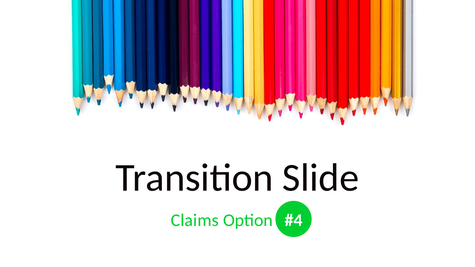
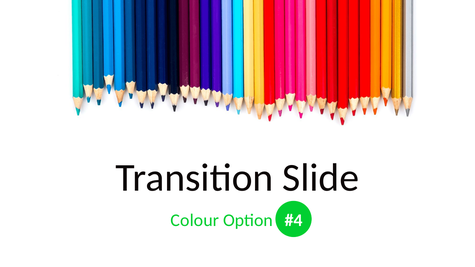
Claims: Claims -> Colour
